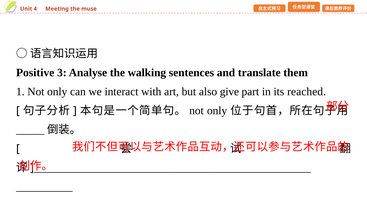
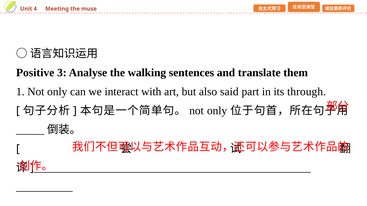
give: give -> said
reached: reached -> through
